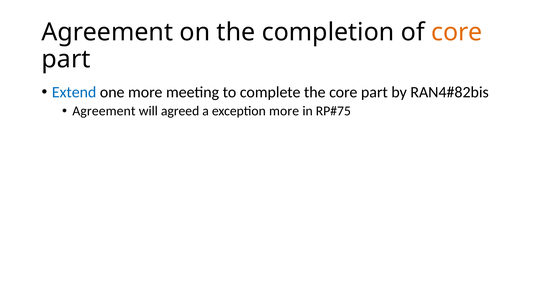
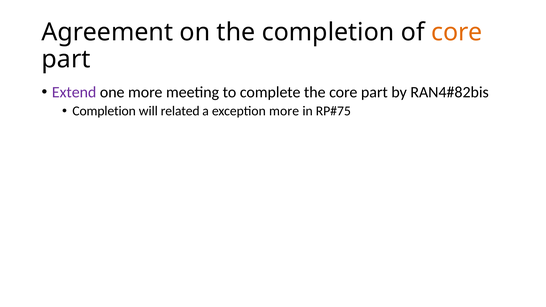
Extend colour: blue -> purple
Agreement at (104, 111): Agreement -> Completion
agreed: agreed -> related
